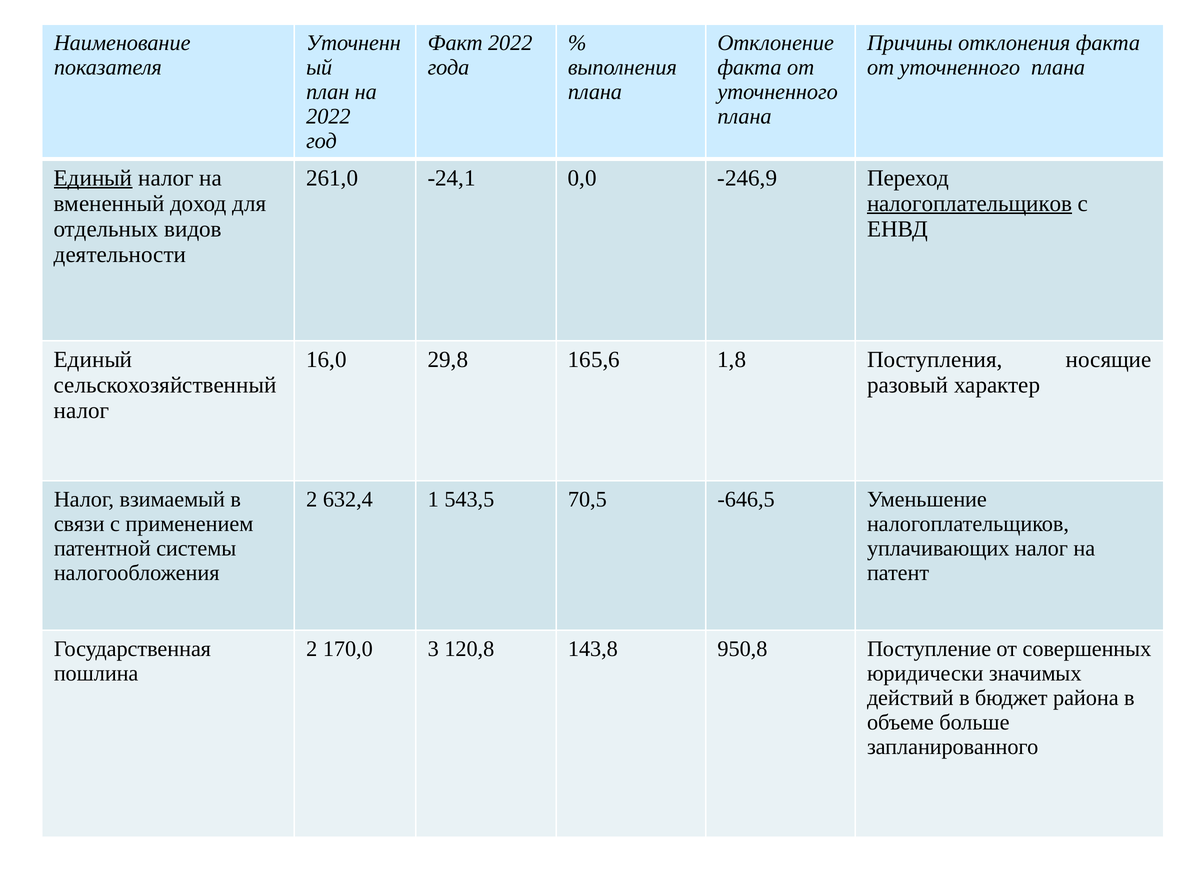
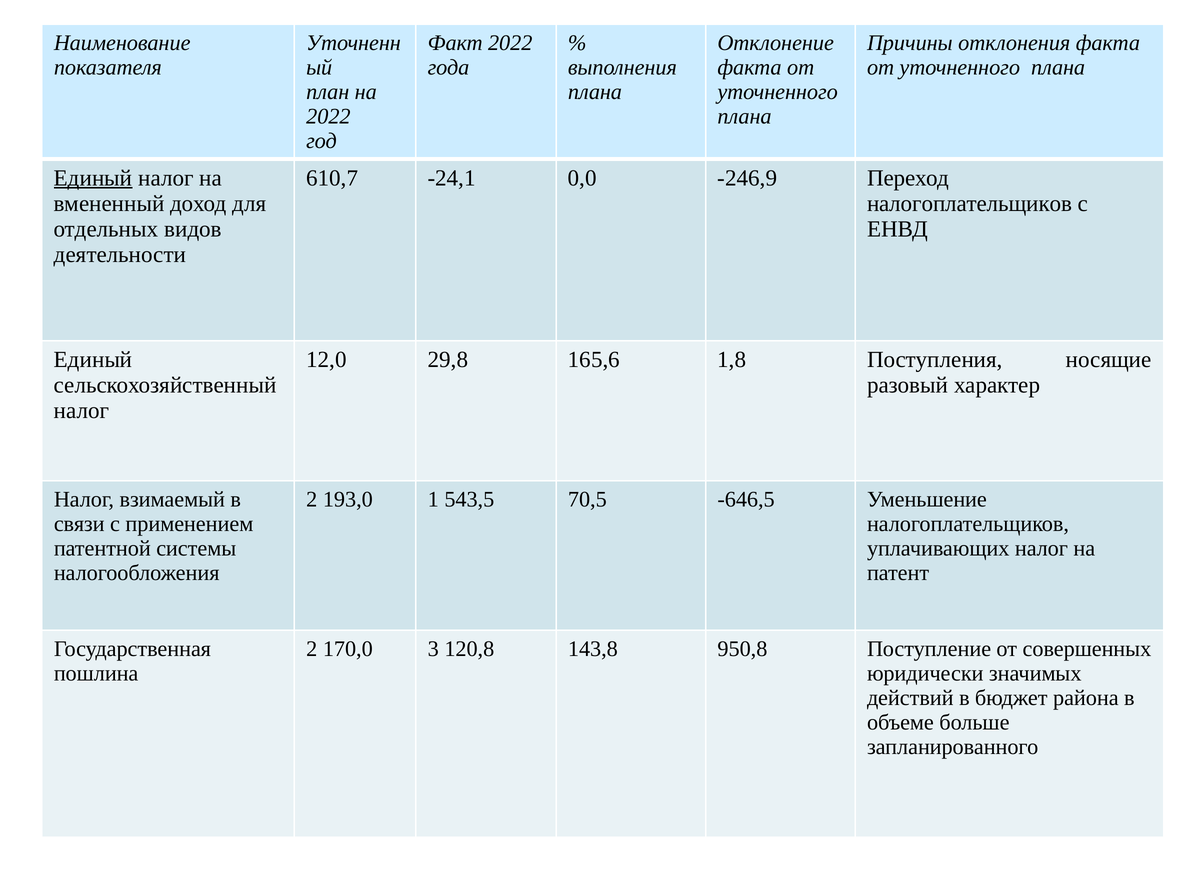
261,0: 261,0 -> 610,7
налогоплательщиков at (970, 203) underline: present -> none
16,0: 16,0 -> 12,0
632,4: 632,4 -> 193,0
